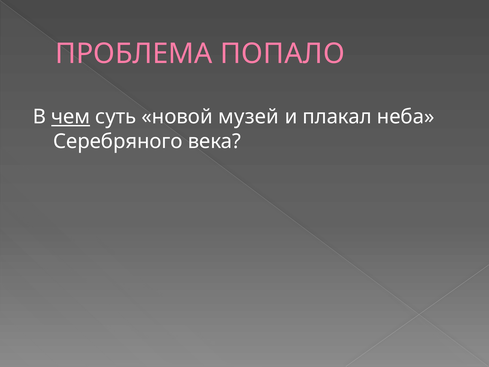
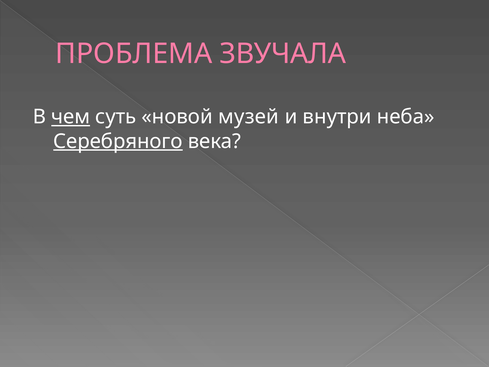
ПОПАЛО: ПОПАЛО -> ЗВУЧАЛА
плакал: плакал -> внутри
Серебряного underline: none -> present
